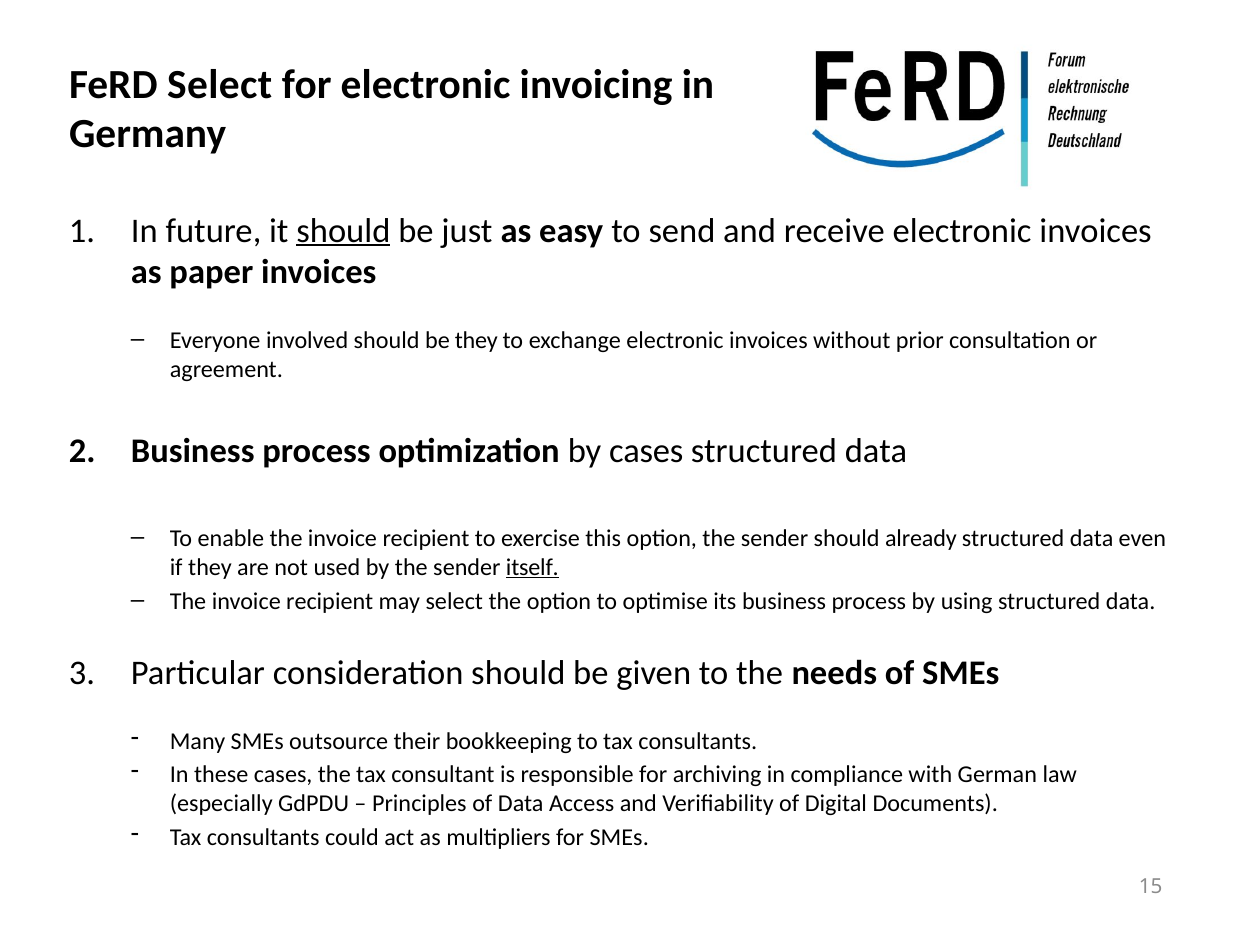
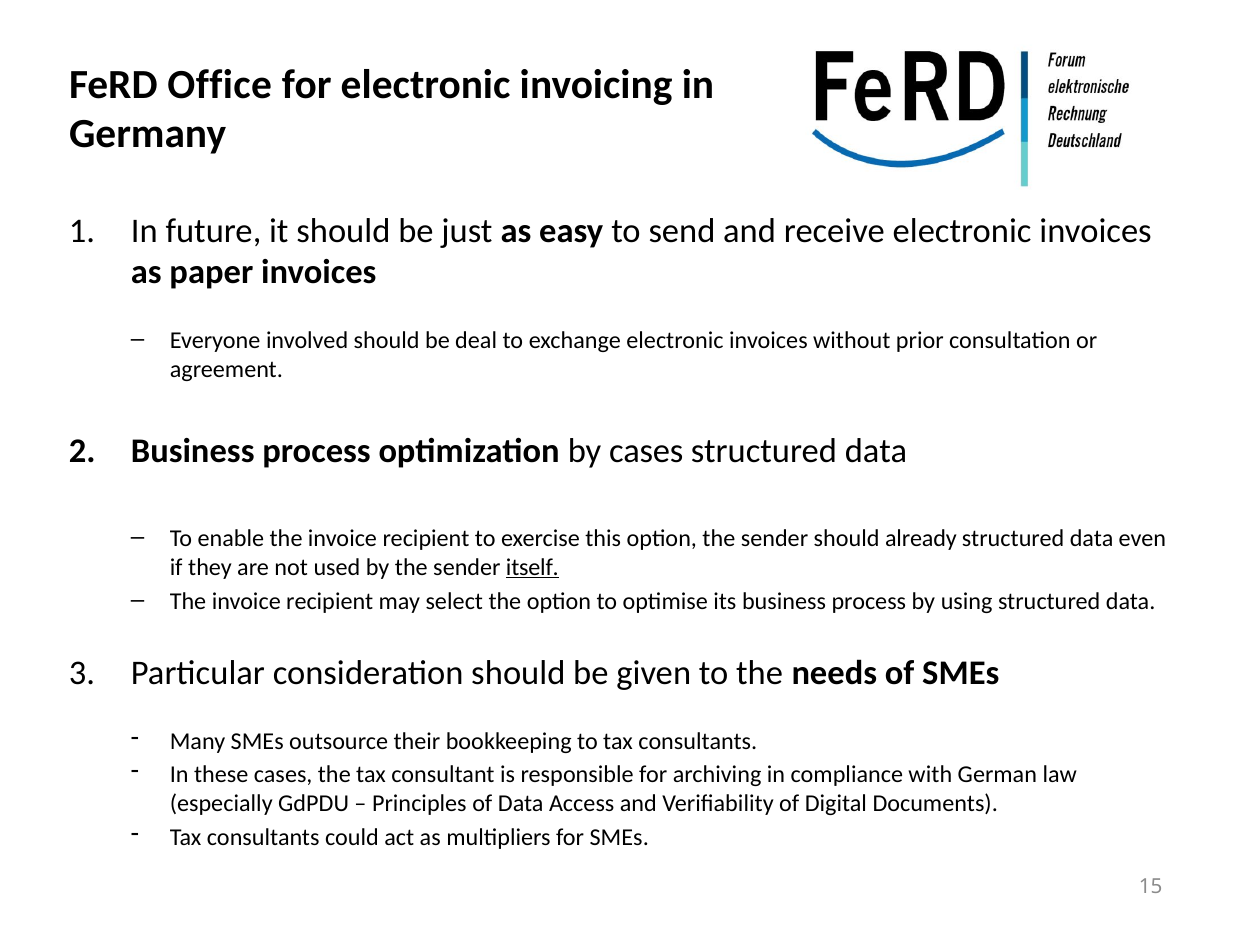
FeRD Select: Select -> Office
should at (343, 231) underline: present -> none
be they: they -> deal
